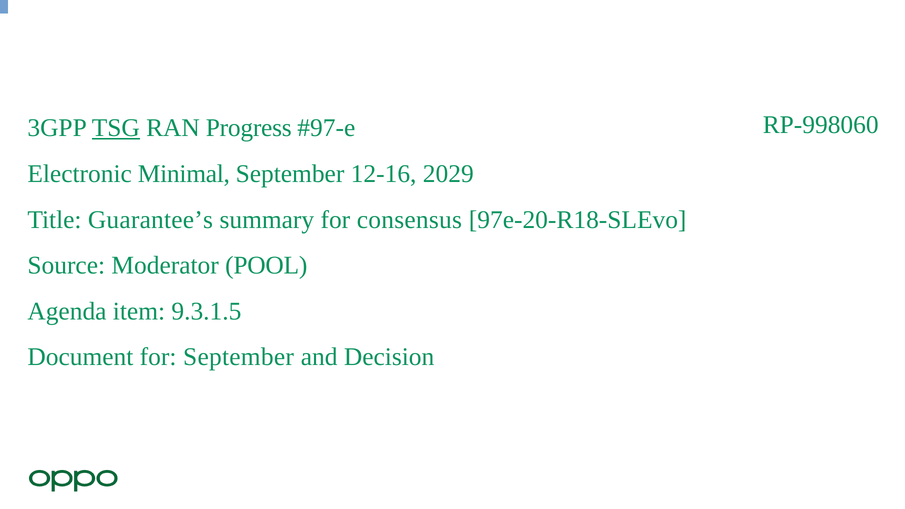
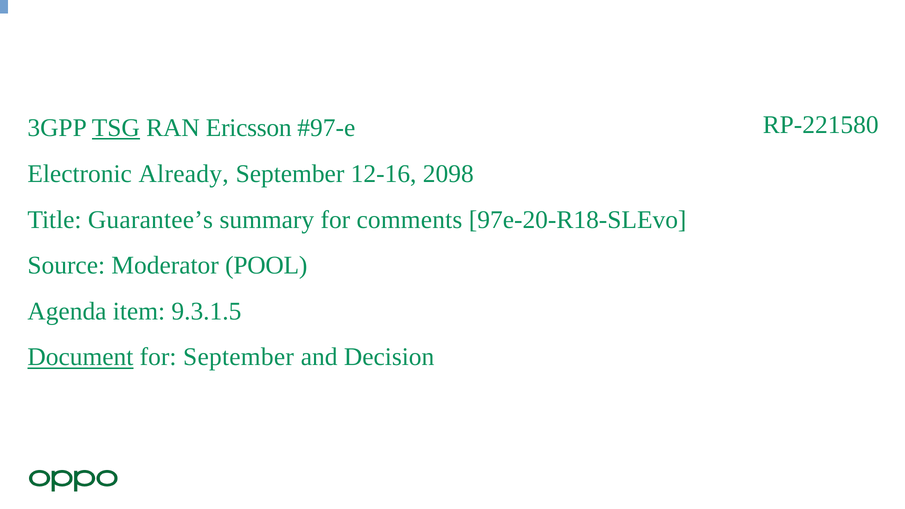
RP-998060: RP-998060 -> RP-221580
Progress: Progress -> Ericsson
Minimal: Minimal -> Already
2029: 2029 -> 2098
consensus: consensus -> comments
Document underline: none -> present
